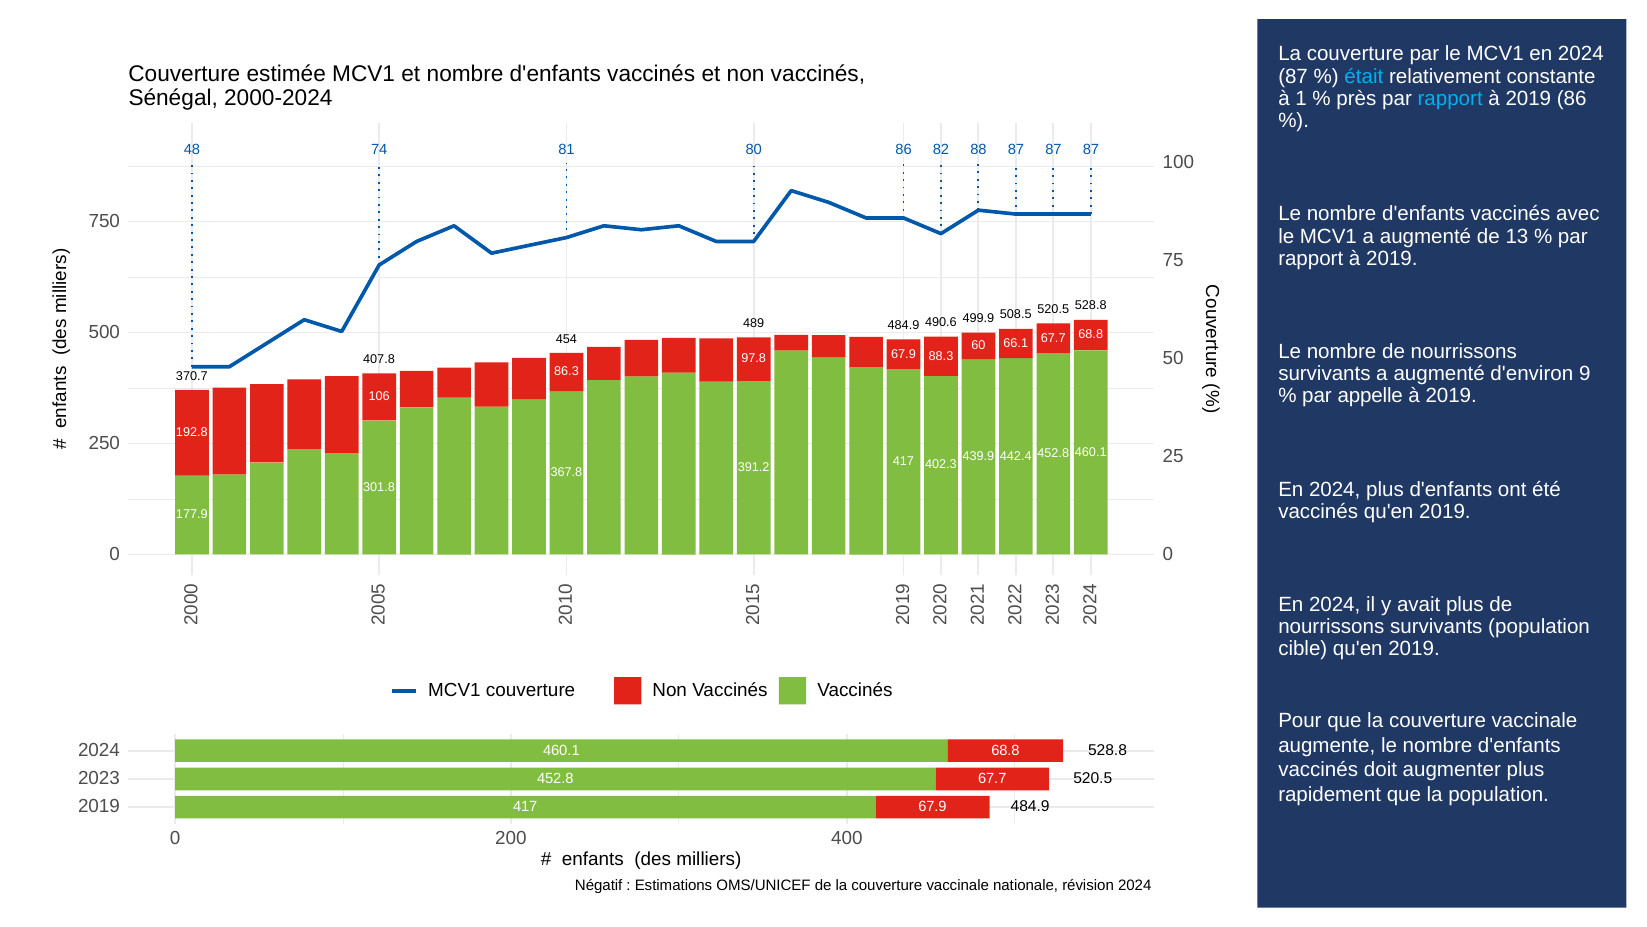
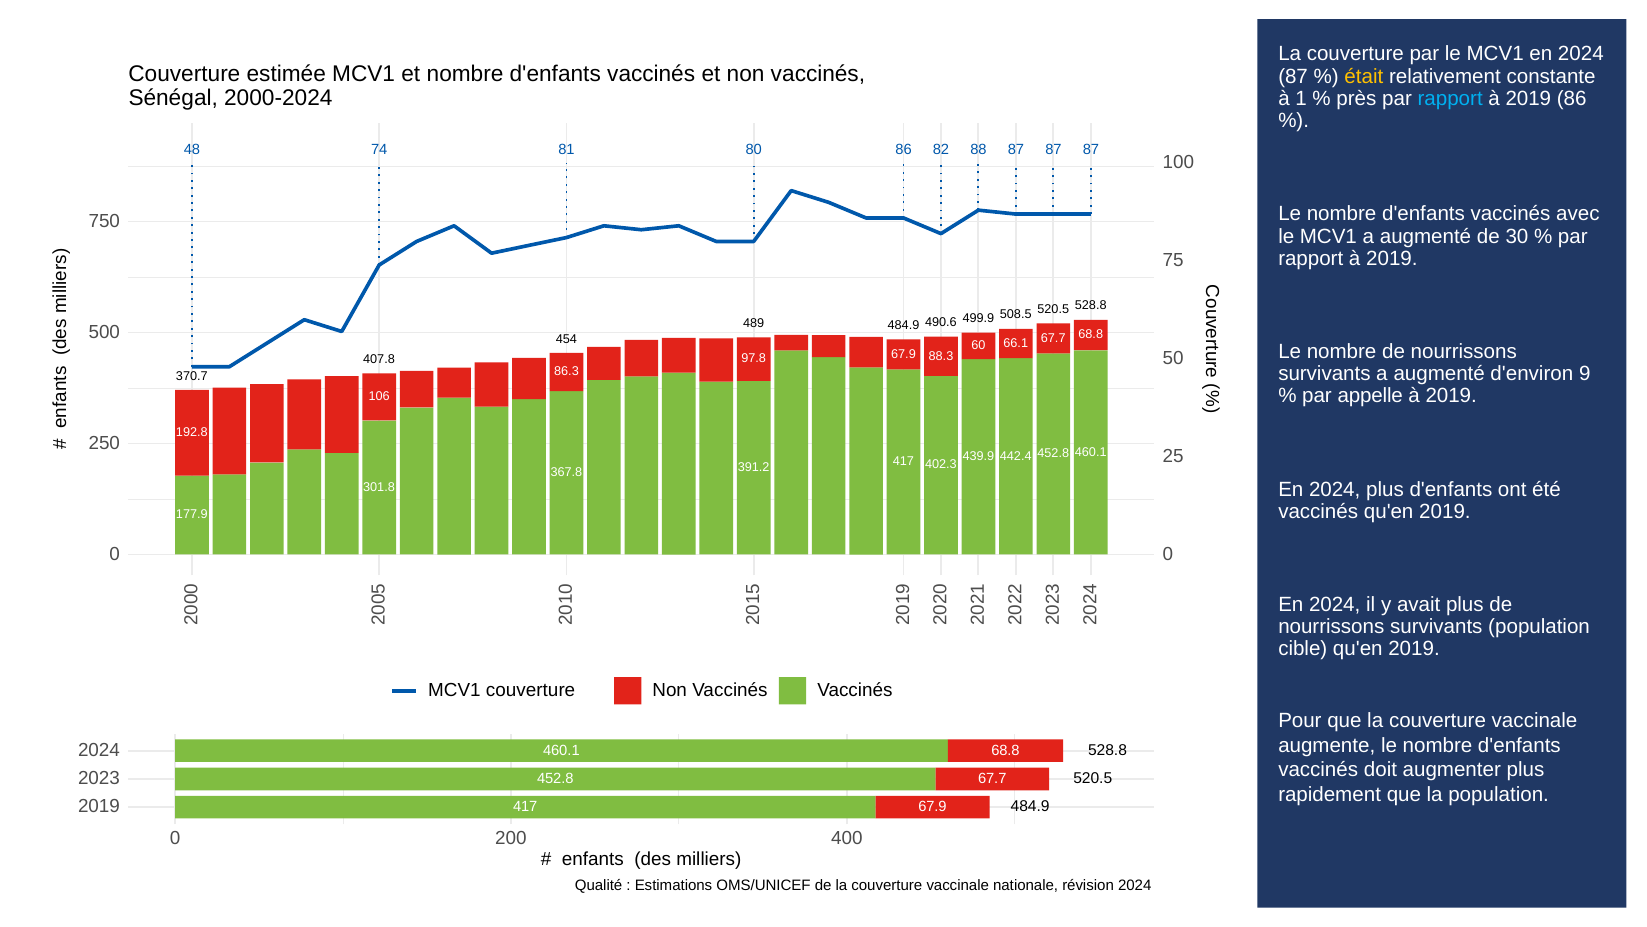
était colour: light blue -> yellow
13: 13 -> 30
Négatif: Négatif -> Qualité
